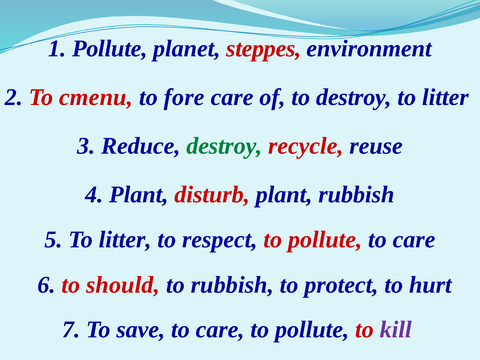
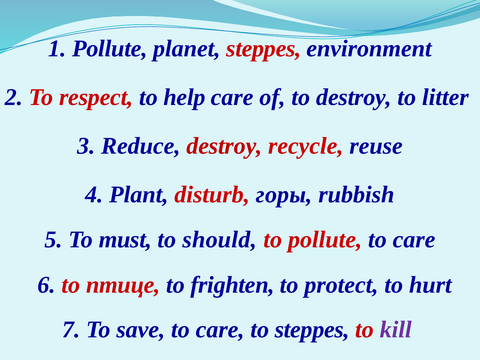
степи: степи -> respect
fore: fore -> help
destroy at (224, 146) colour: green -> red
disturb plant: plant -> горы
5 To litter: litter -> must
respect: respect -> should
should: should -> птице
to rubbish: rubbish -> frighten
pollute at (312, 330): pollute -> steppes
